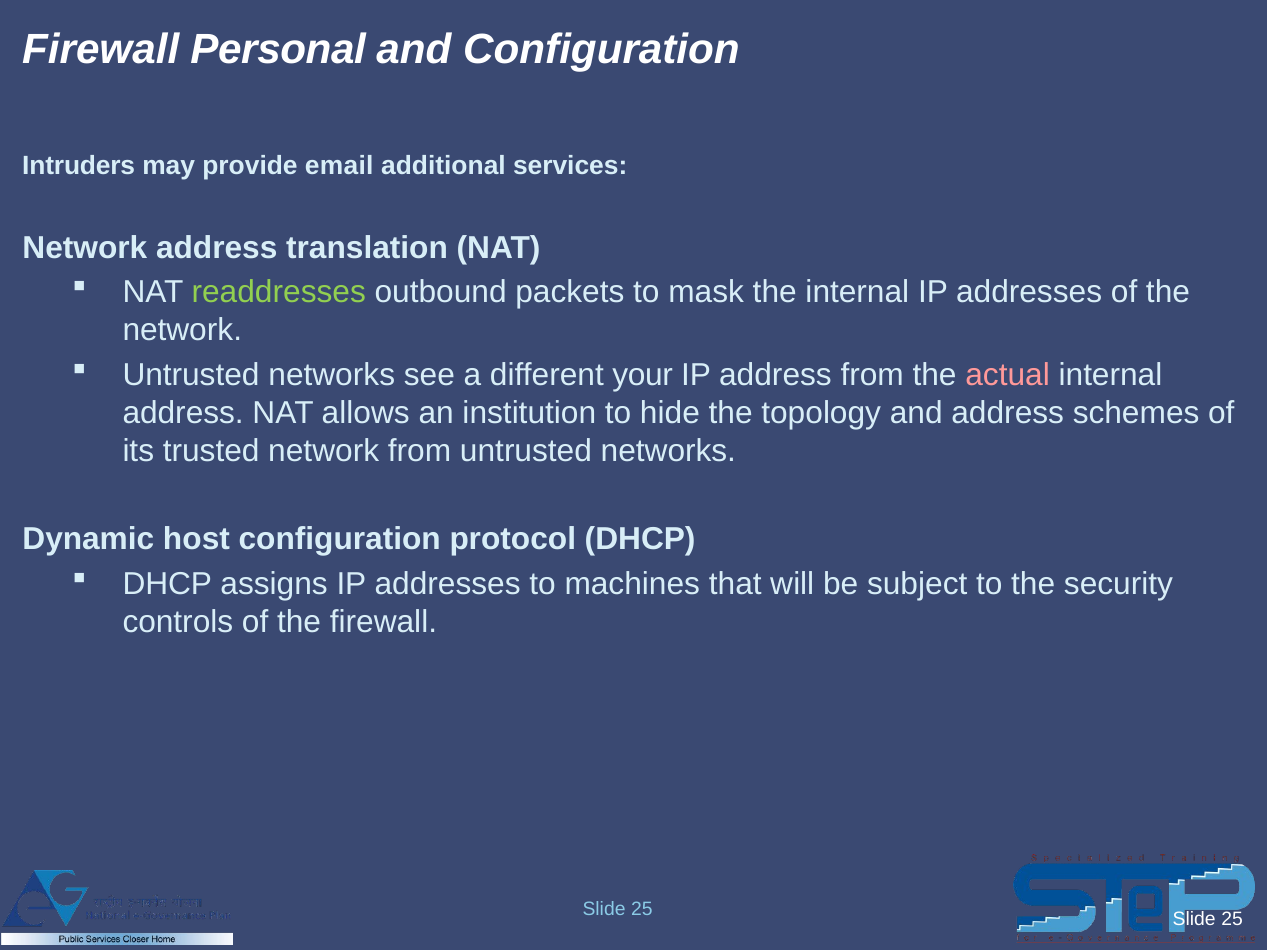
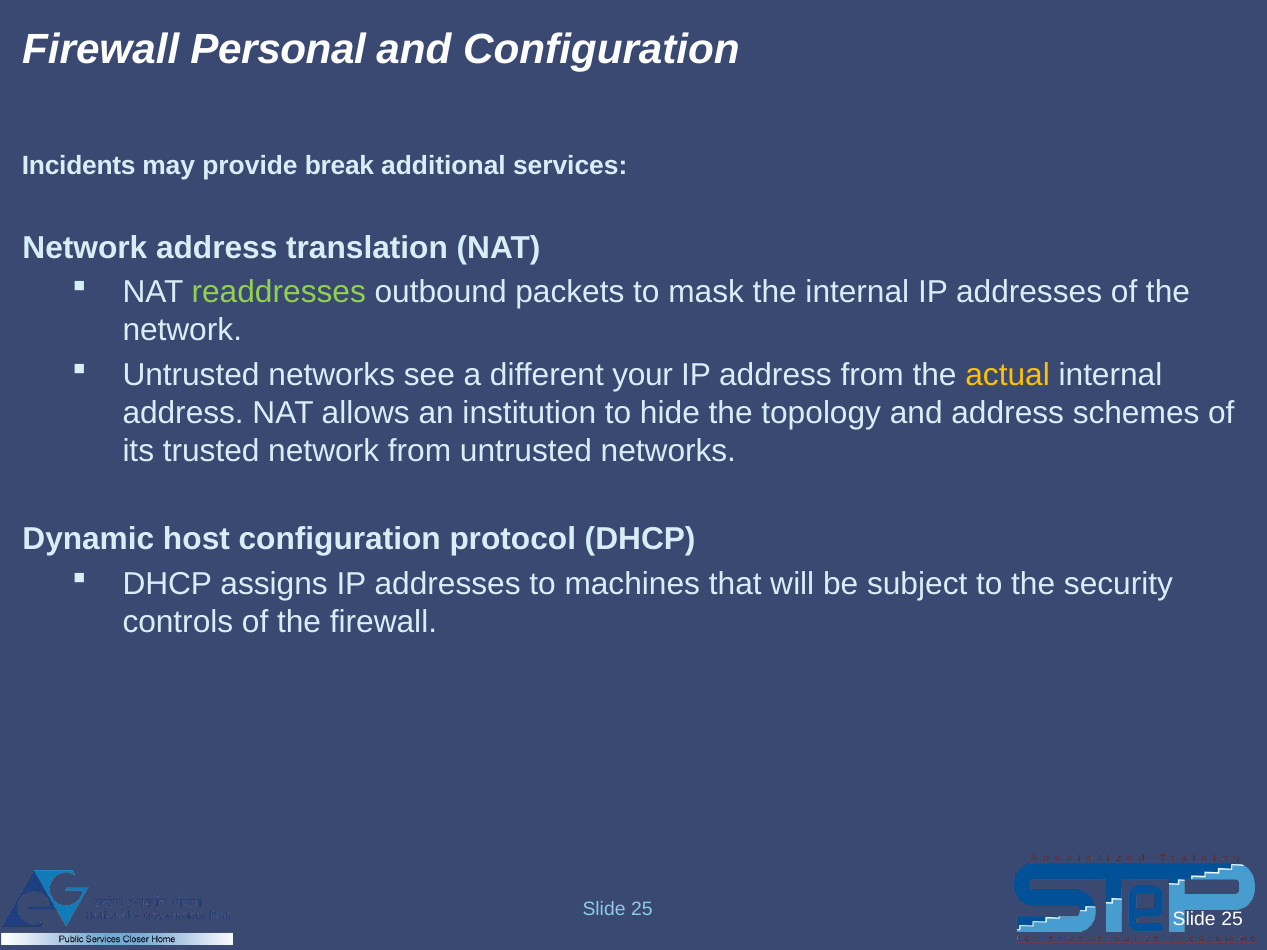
Intruders: Intruders -> Incidents
email: email -> break
actual colour: pink -> yellow
